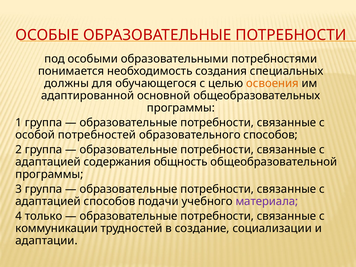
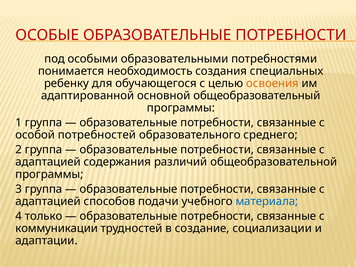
должны: должны -> ребенку
общеобразовательных: общеобразовательных -> общеобразовательный
образовательного способов: способов -> среднего
общность: общность -> различий
материала colour: purple -> blue
